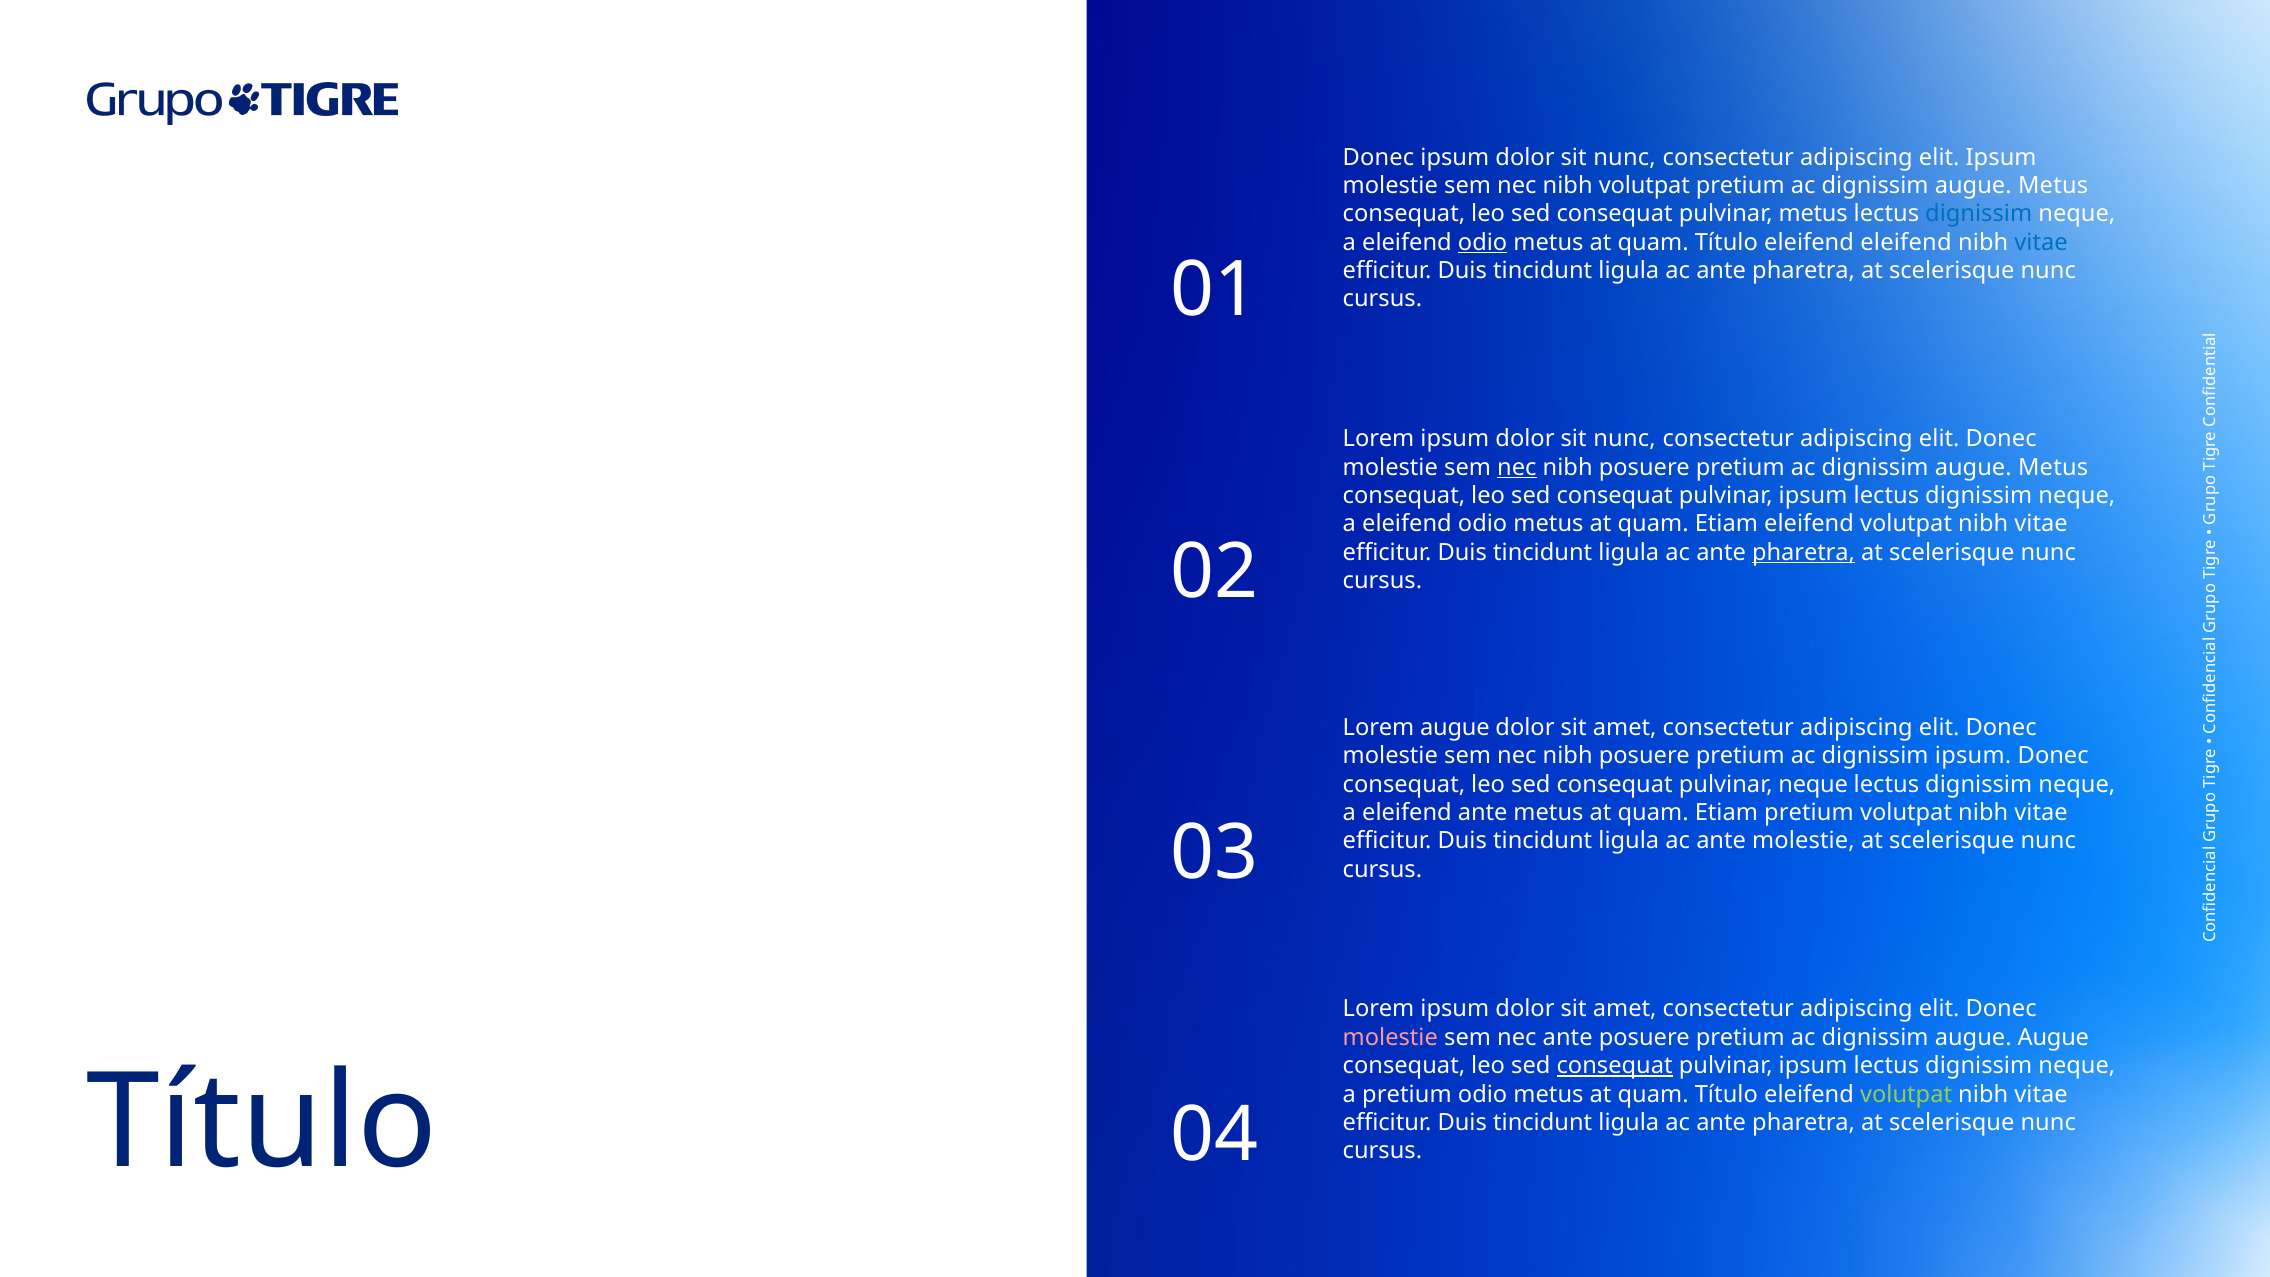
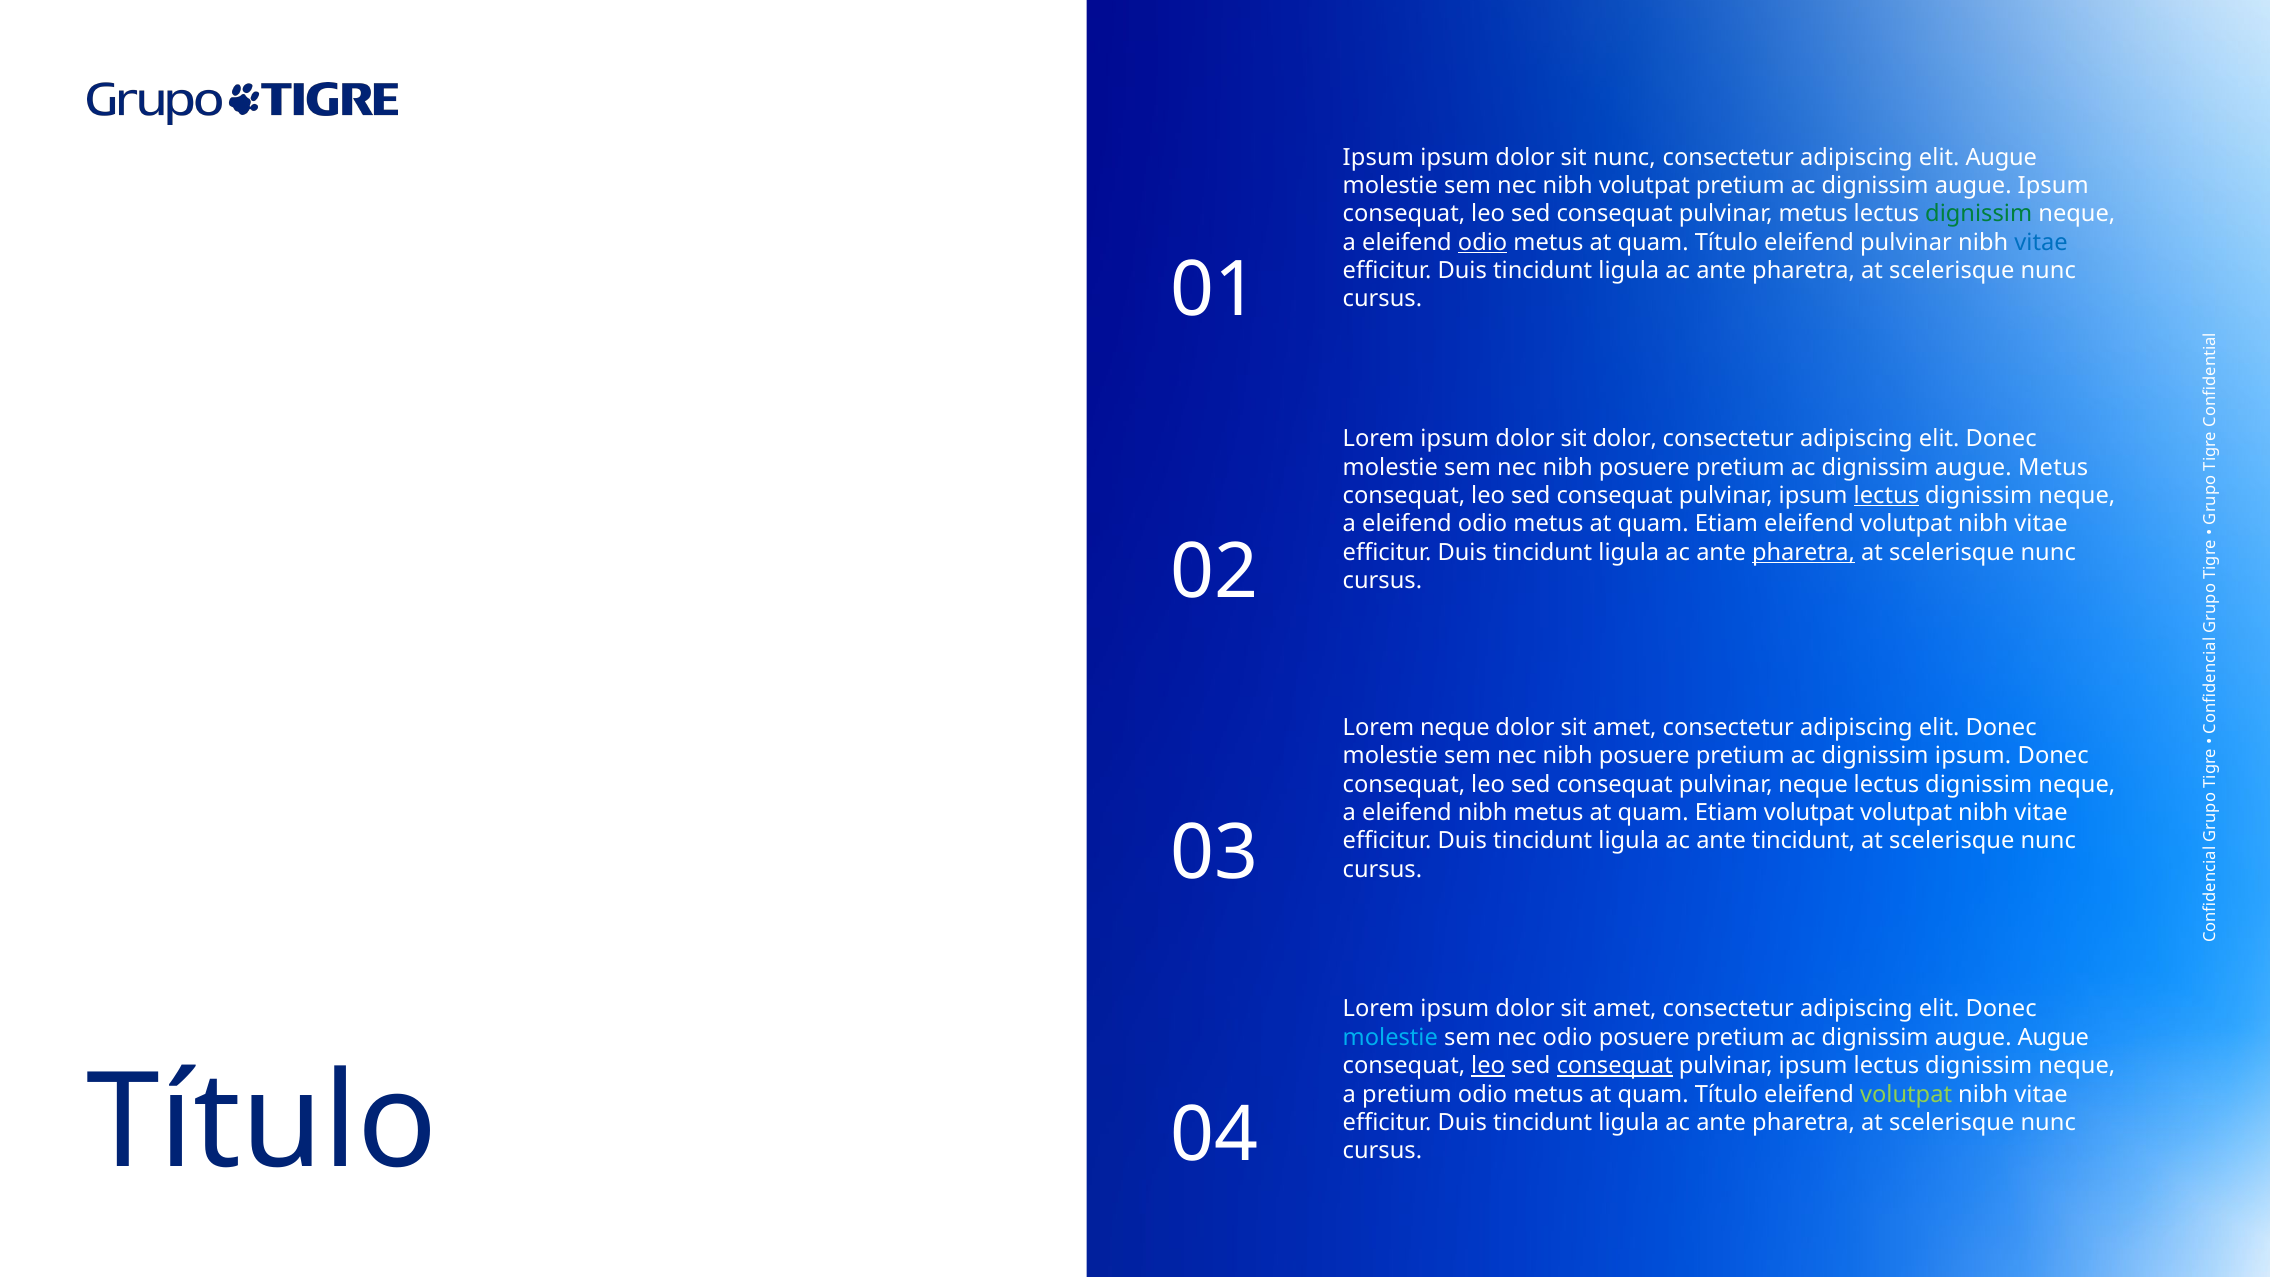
Donec at (1378, 157): Donec -> Ipsum
elit Ipsum: Ipsum -> Augue
Metus at (2053, 186): Metus -> Ipsum
dignissim at (1979, 214) colour: blue -> green
eleifend eleifend: eleifend -> pulvinar
nunc at (1625, 439): nunc -> dolor
nec at (1517, 467) underline: present -> none
lectus at (1886, 496) underline: none -> present
Lorem augue: augue -> neque
eleifend ante: ante -> nibh
Etiam pretium: pretium -> volutpat
ante molestie: molestie -> tincidunt
molestie at (1390, 1037) colour: pink -> light blue
nec ante: ante -> odio
leo at (1488, 1066) underline: none -> present
